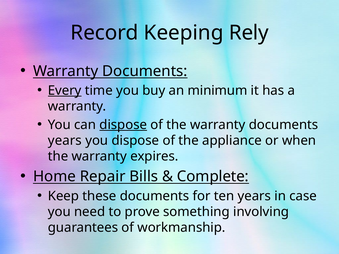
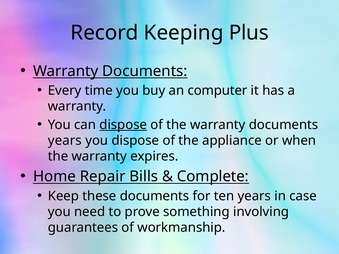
Rely: Rely -> Plus
Every underline: present -> none
minimum: minimum -> computer
